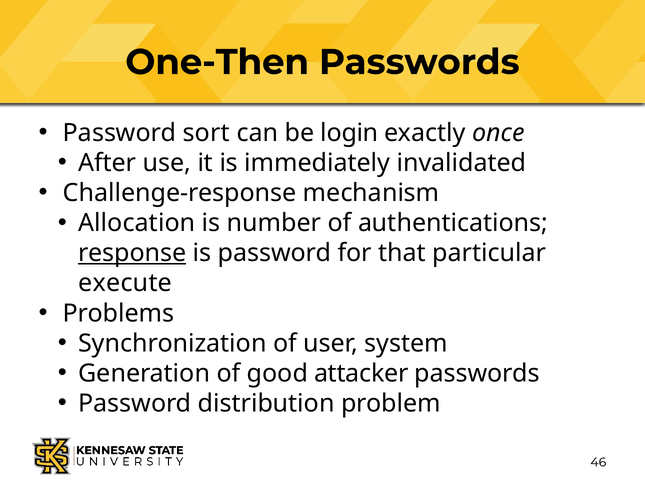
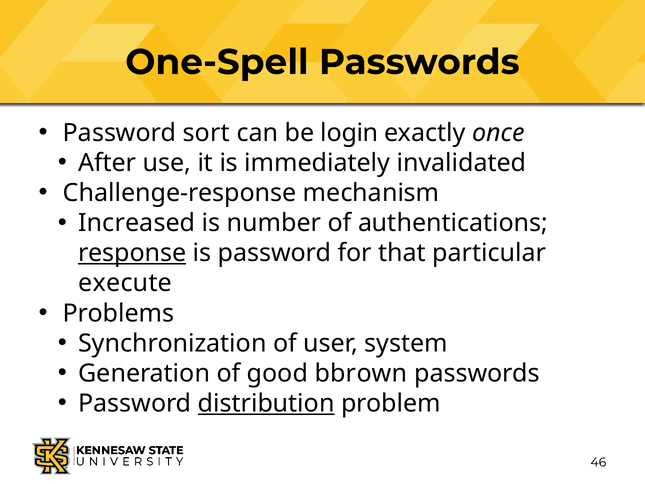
One-Then: One-Then -> One-Spell
Allocation: Allocation -> Increased
attacker: attacker -> bbrown
distribution underline: none -> present
